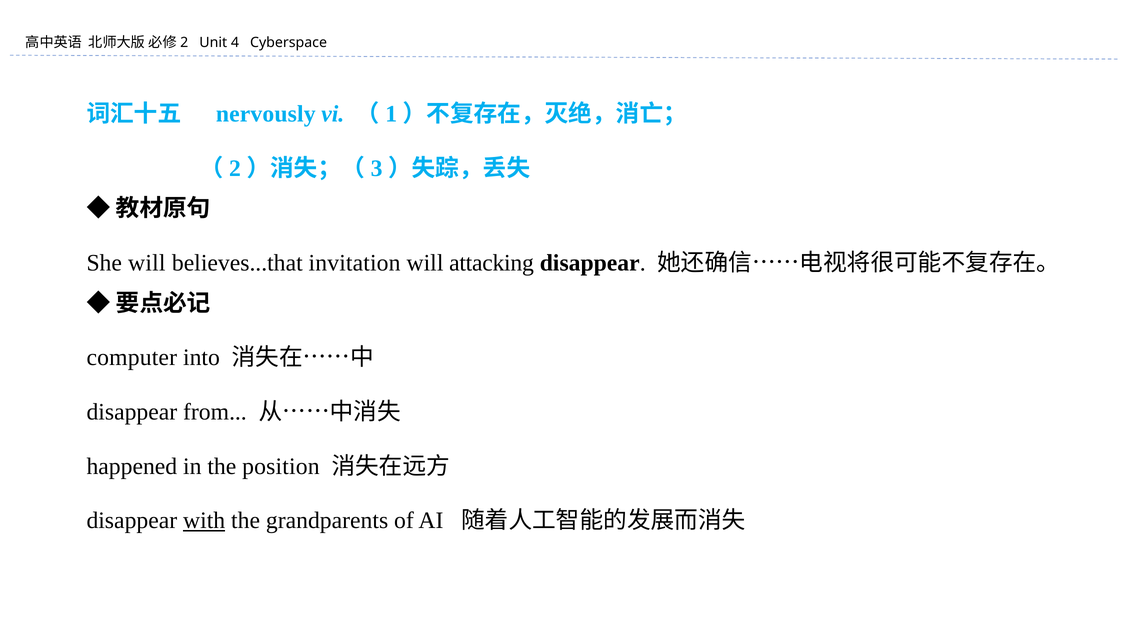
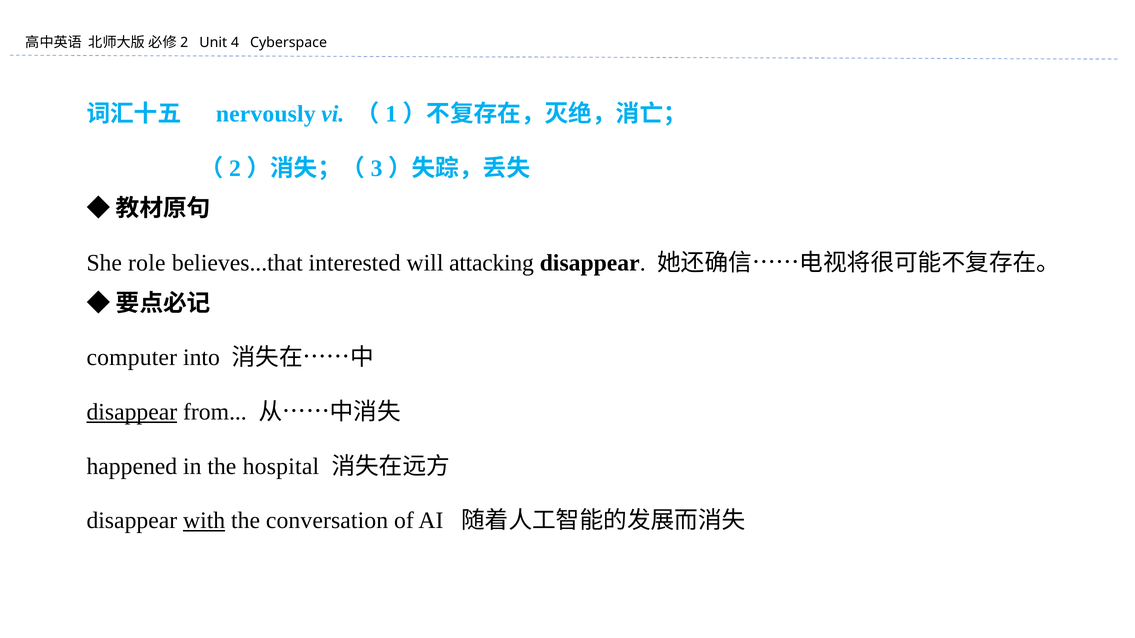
She will: will -> role
invitation: invitation -> interested
disappear at (132, 412) underline: none -> present
position: position -> hospital
grandparents: grandparents -> conversation
